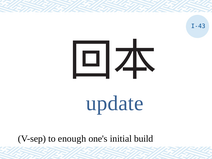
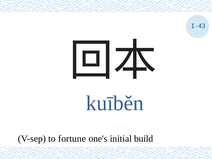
update: update -> kuīběn
enough: enough -> fortune
